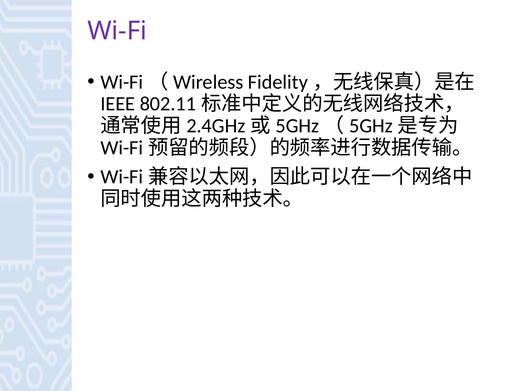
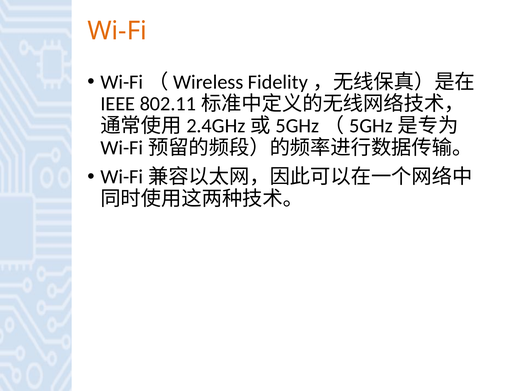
Wi-Fi colour: purple -> orange
